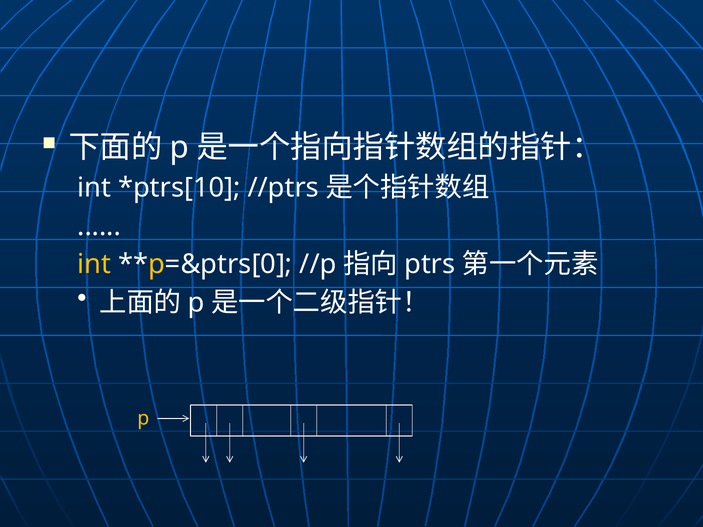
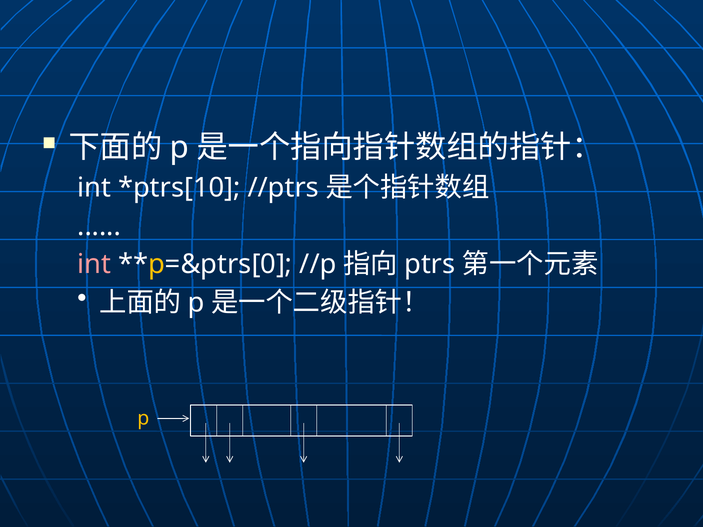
int at (94, 264) colour: yellow -> pink
